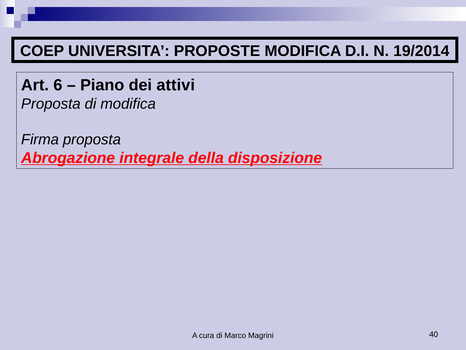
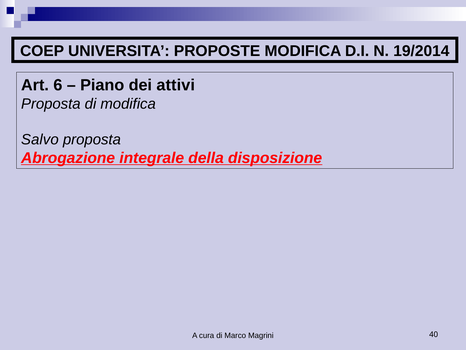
Firma: Firma -> Salvo
